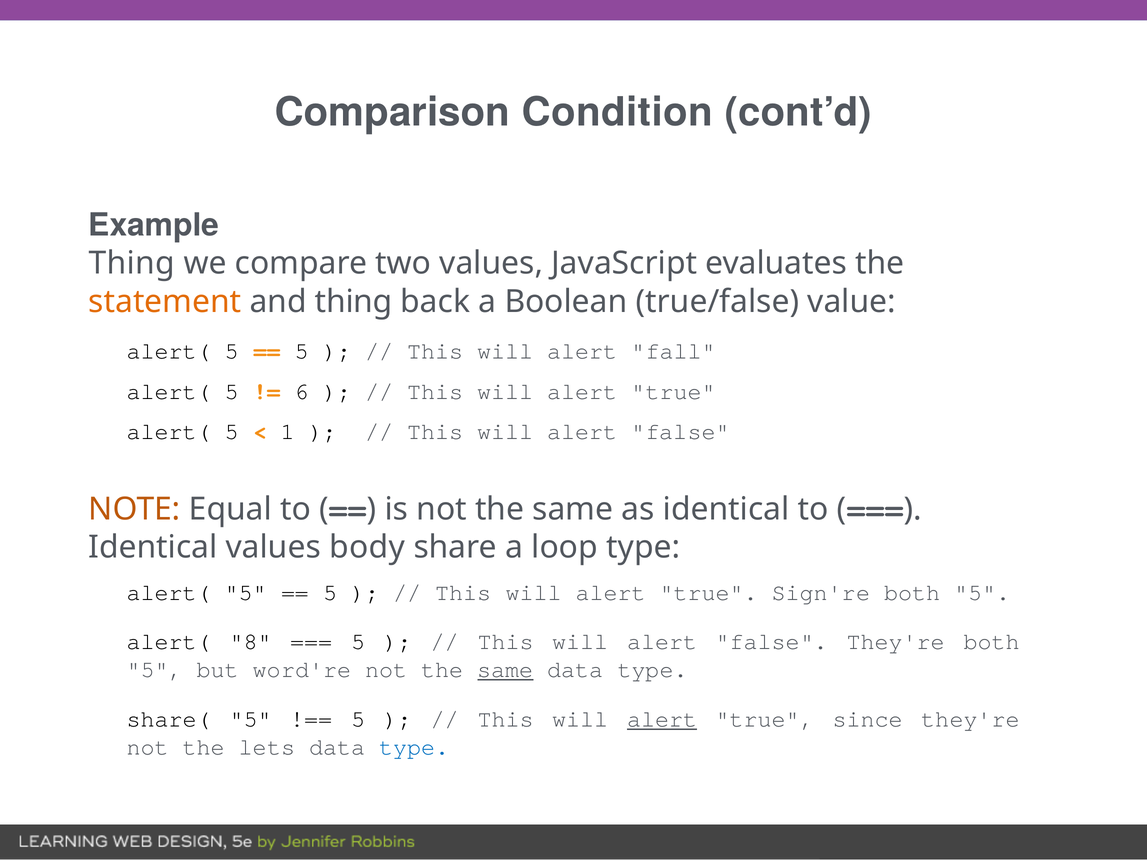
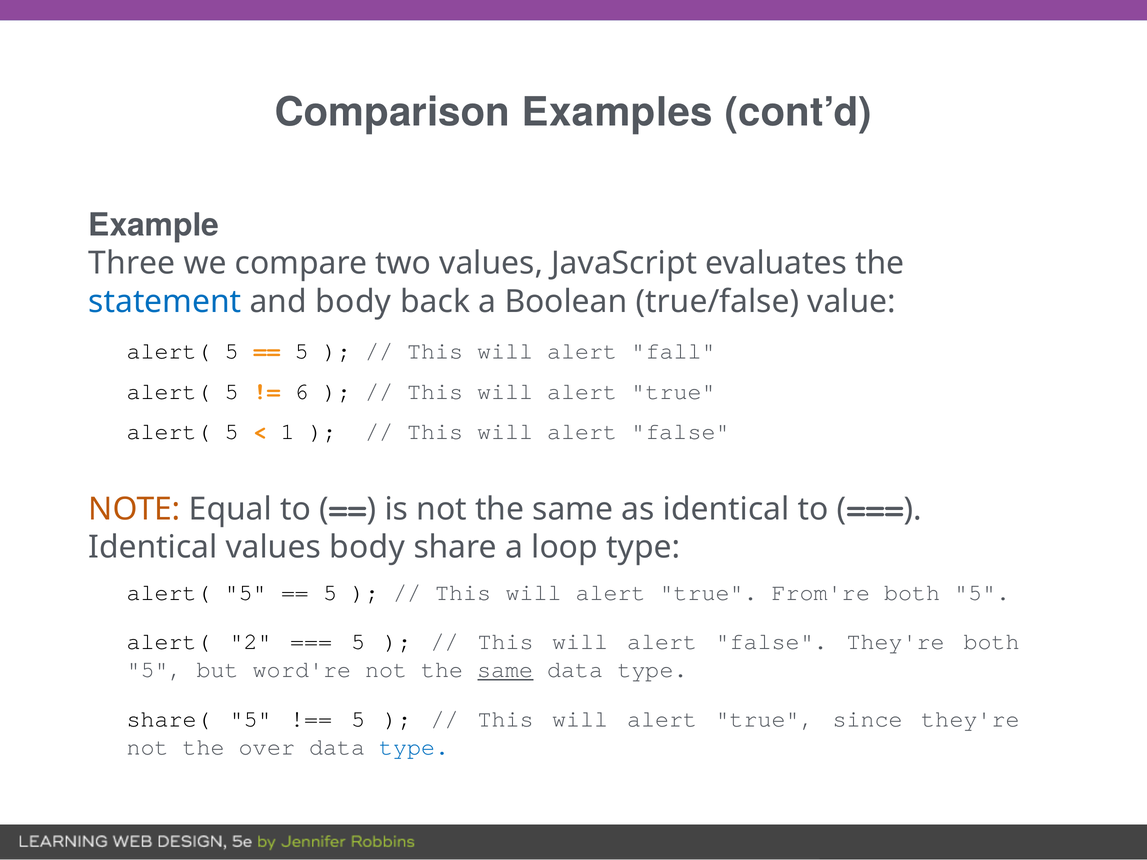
Condition: Condition -> Examples
Thing at (132, 263): Thing -> Three
statement colour: orange -> blue
and thing: thing -> body
Sign're: Sign're -> From're
8: 8 -> 2
alert at (662, 719) underline: present -> none
lets: lets -> over
